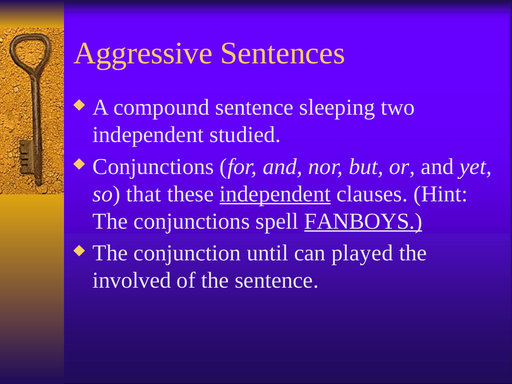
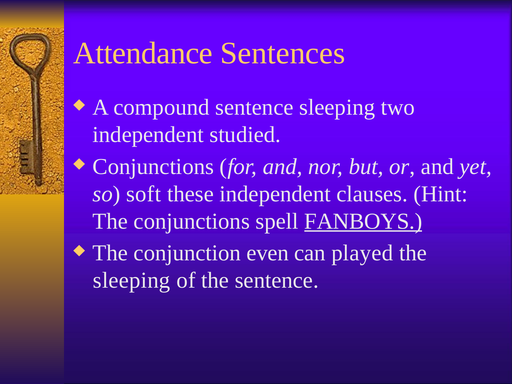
Aggressive: Aggressive -> Attendance
that: that -> soft
independent at (275, 194) underline: present -> none
until: until -> even
involved at (132, 280): involved -> sleeping
